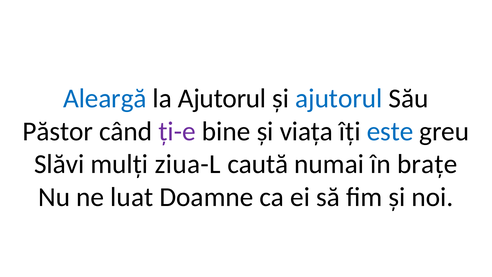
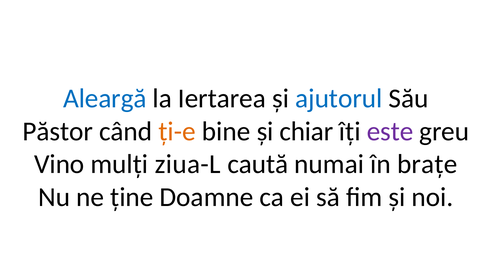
la Ajutorul: Ajutorul -> Iertarea
ți-e colour: purple -> orange
viața: viața -> chiar
este colour: blue -> purple
Slăvi: Slăvi -> Vino
luat: luat -> ține
